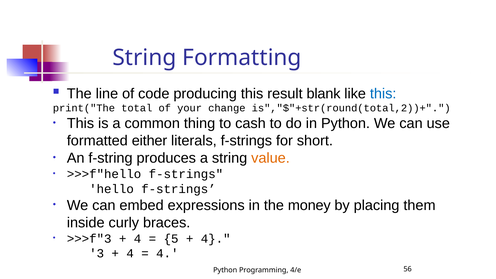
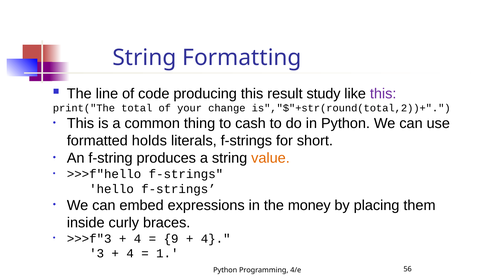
blank: blank -> study
this at (383, 94) colour: blue -> purple
either: either -> holds
5: 5 -> 9
4 at (167, 253): 4 -> 1
